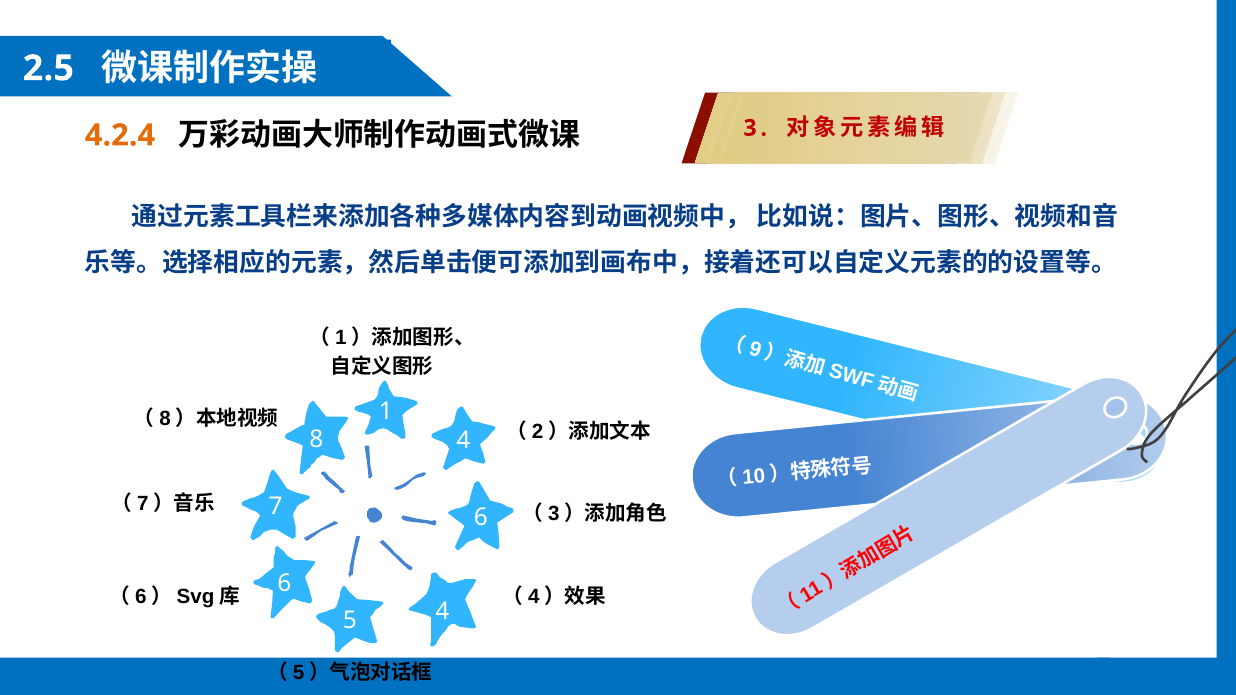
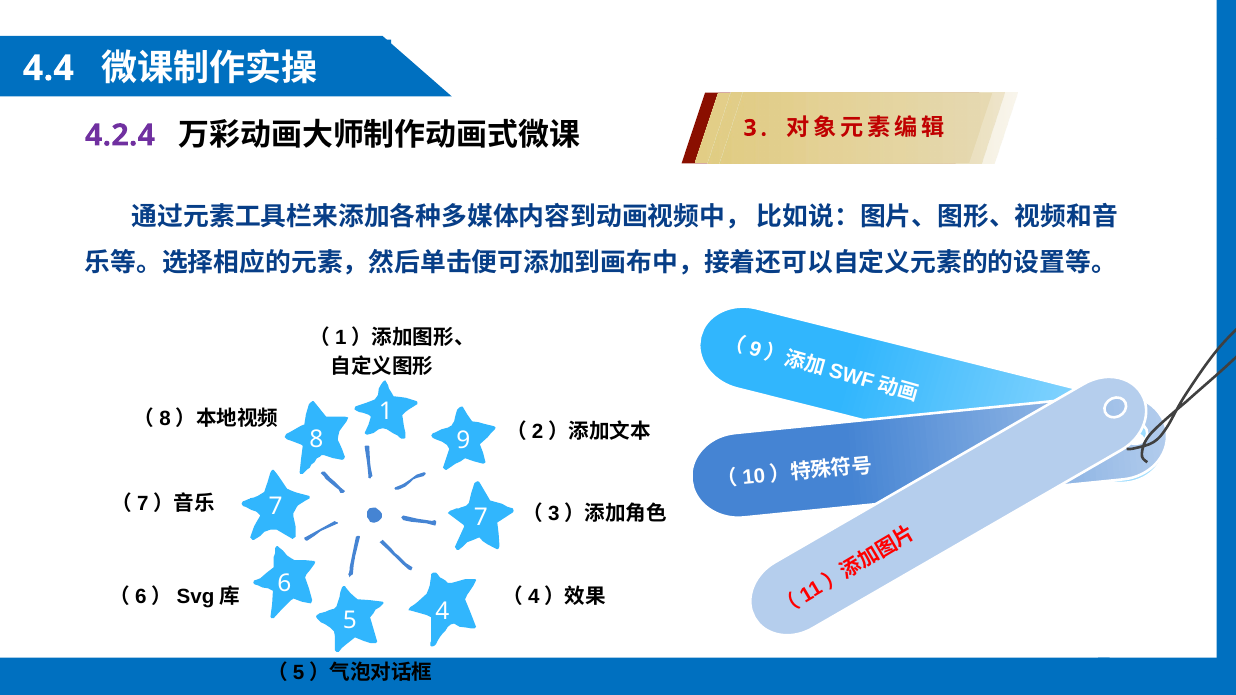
2.5: 2.5 -> 4.4
4.2.4 colour: orange -> purple
8 4: 4 -> 9
7 6: 6 -> 7
